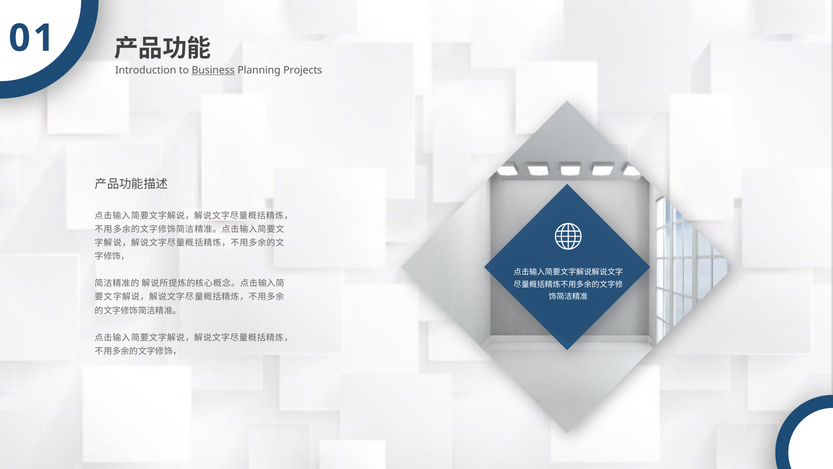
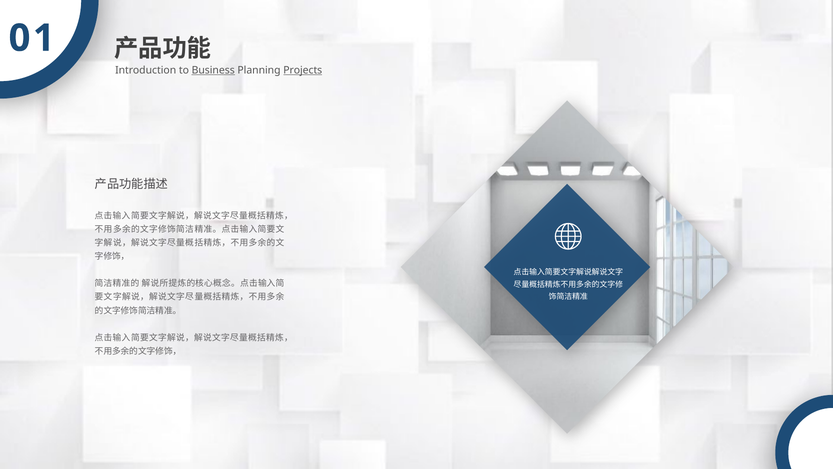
Projects underline: none -> present
